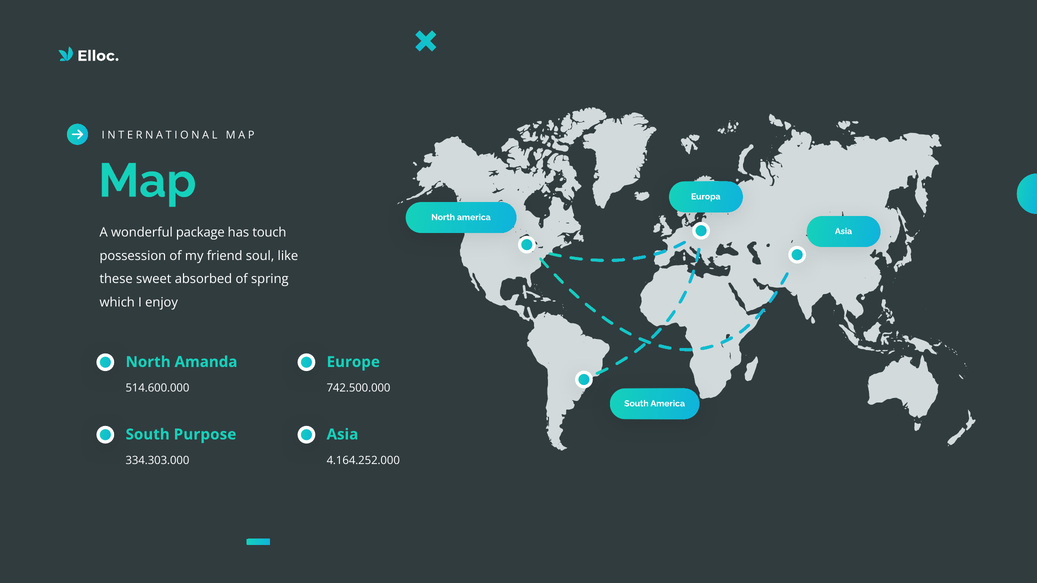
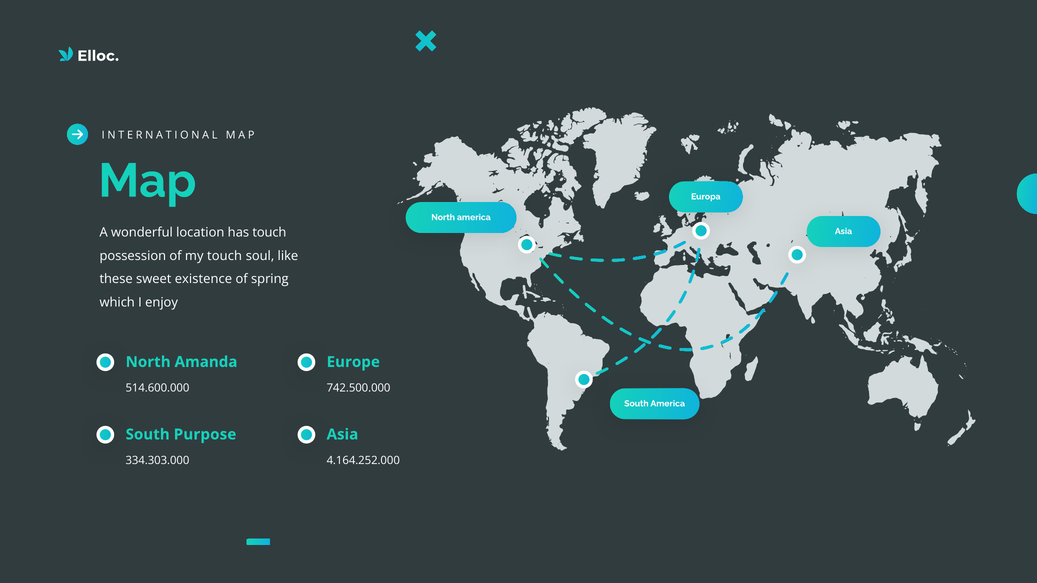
package: package -> location
my friend: friend -> touch
absorbed: absorbed -> existence
